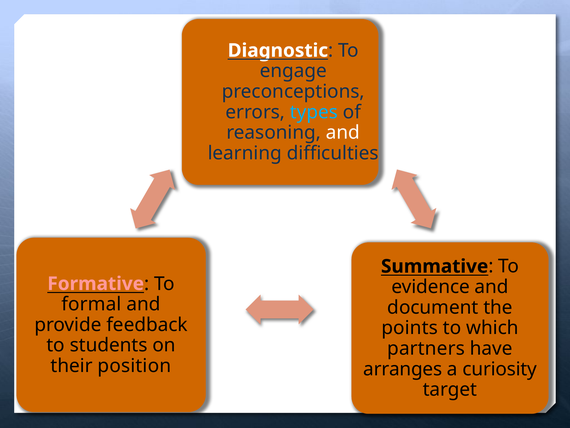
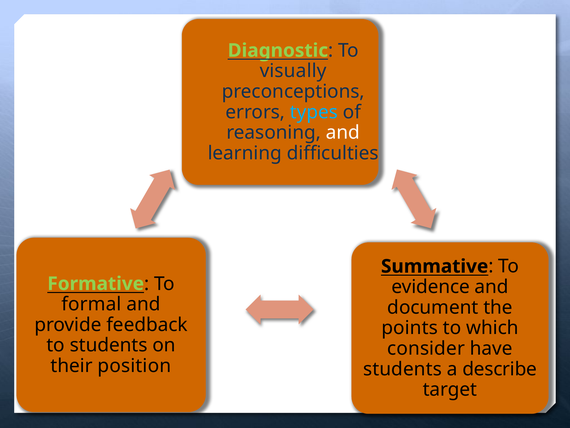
Diagnostic colour: white -> light green
engage: engage -> visually
Formative colour: pink -> light green
partners: partners -> consider
arranges at (403, 369): arranges -> students
curiosity: curiosity -> describe
